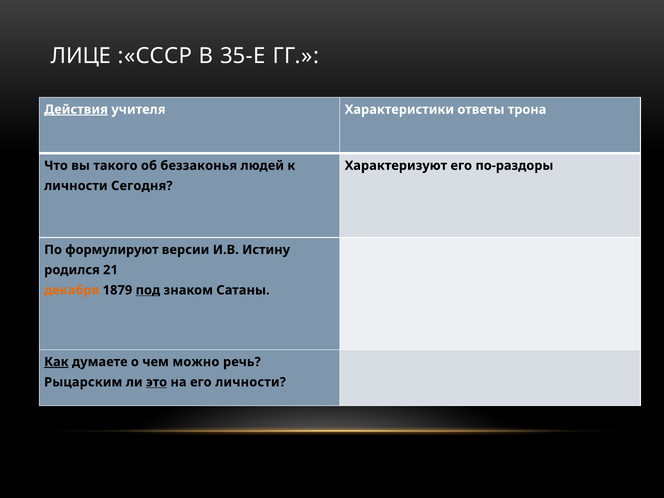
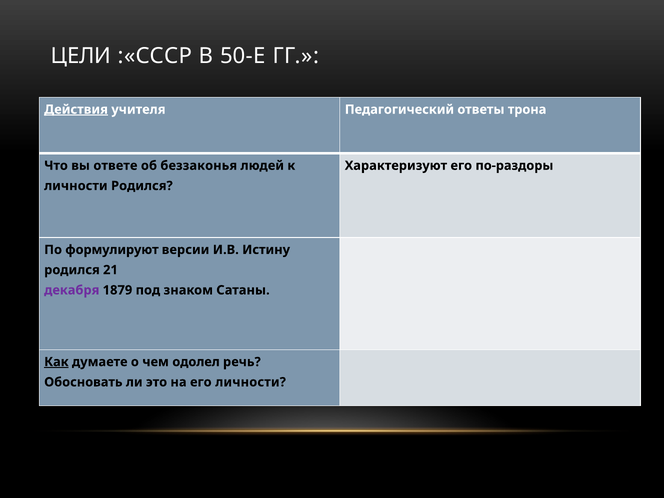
ЛИЦЕ: ЛИЦЕ -> ЦЕЛИ
35-Е: 35-Е -> 50-Е
Характеристики: Характеристики -> Педагогический
такого: такого -> ответе
личности Сегодня: Сегодня -> Родился
декабря colour: orange -> purple
под underline: present -> none
можно: можно -> одолел
Рыцарским: Рыцарским -> Обосновать
это underline: present -> none
